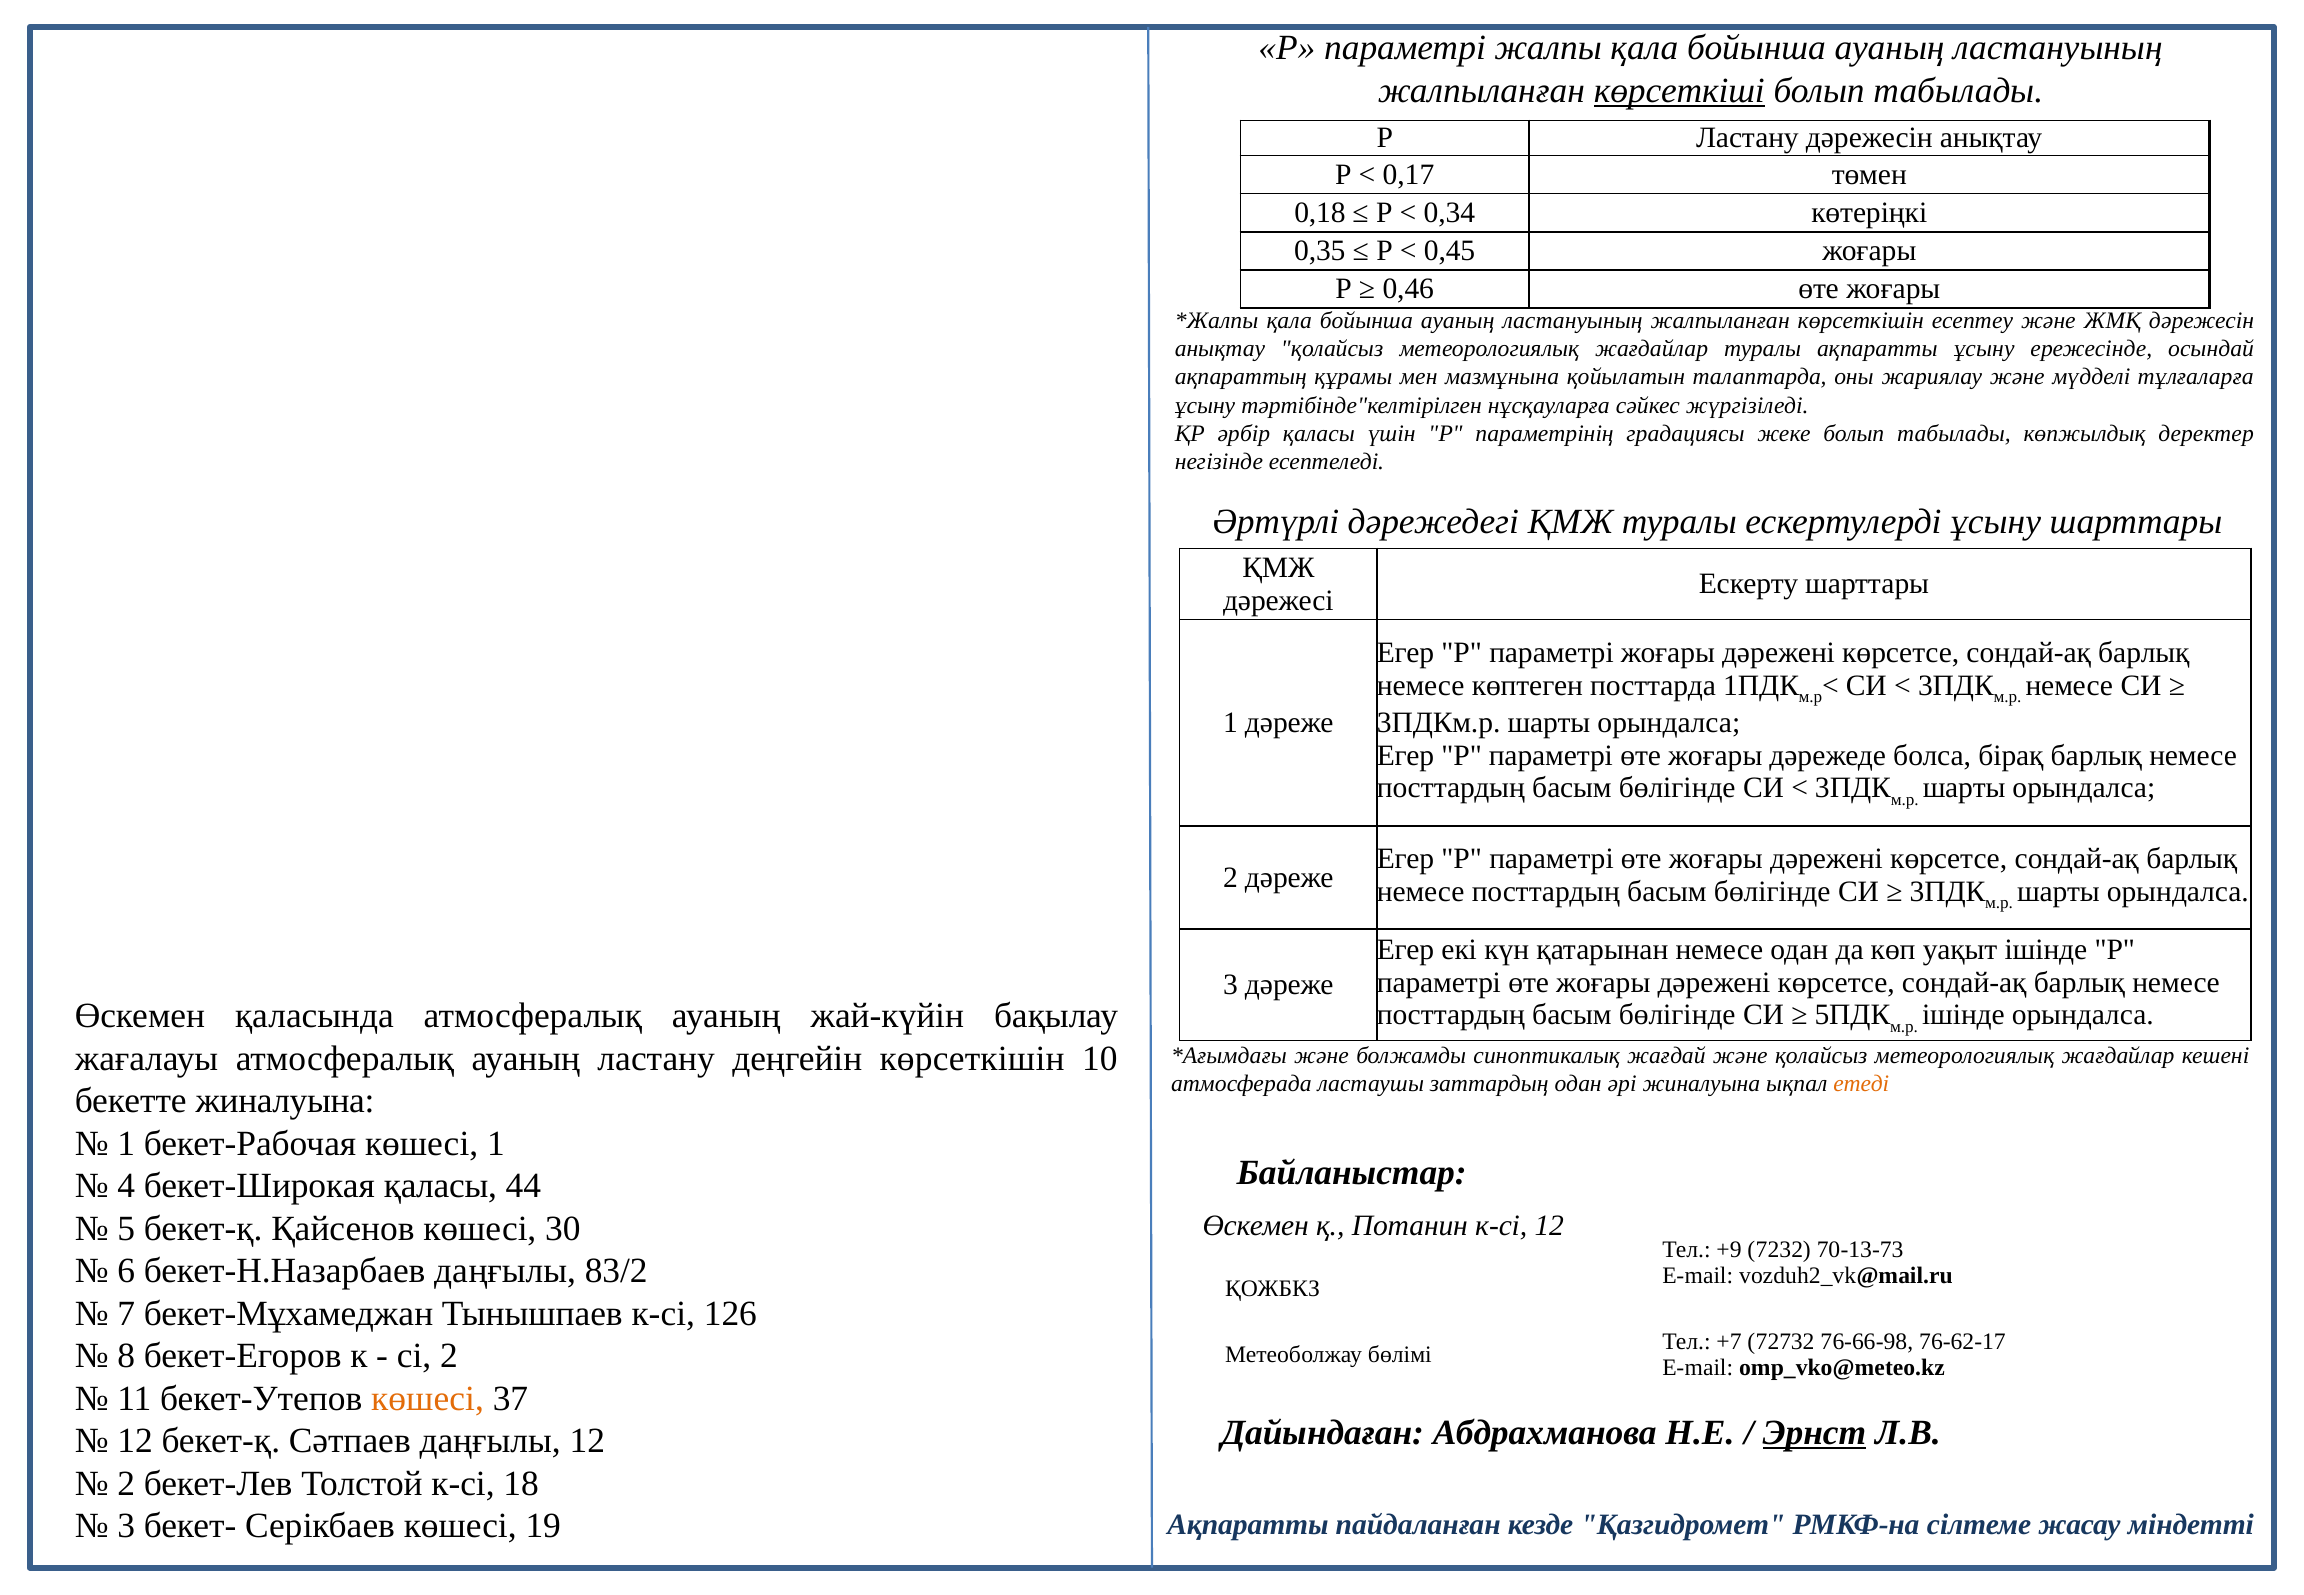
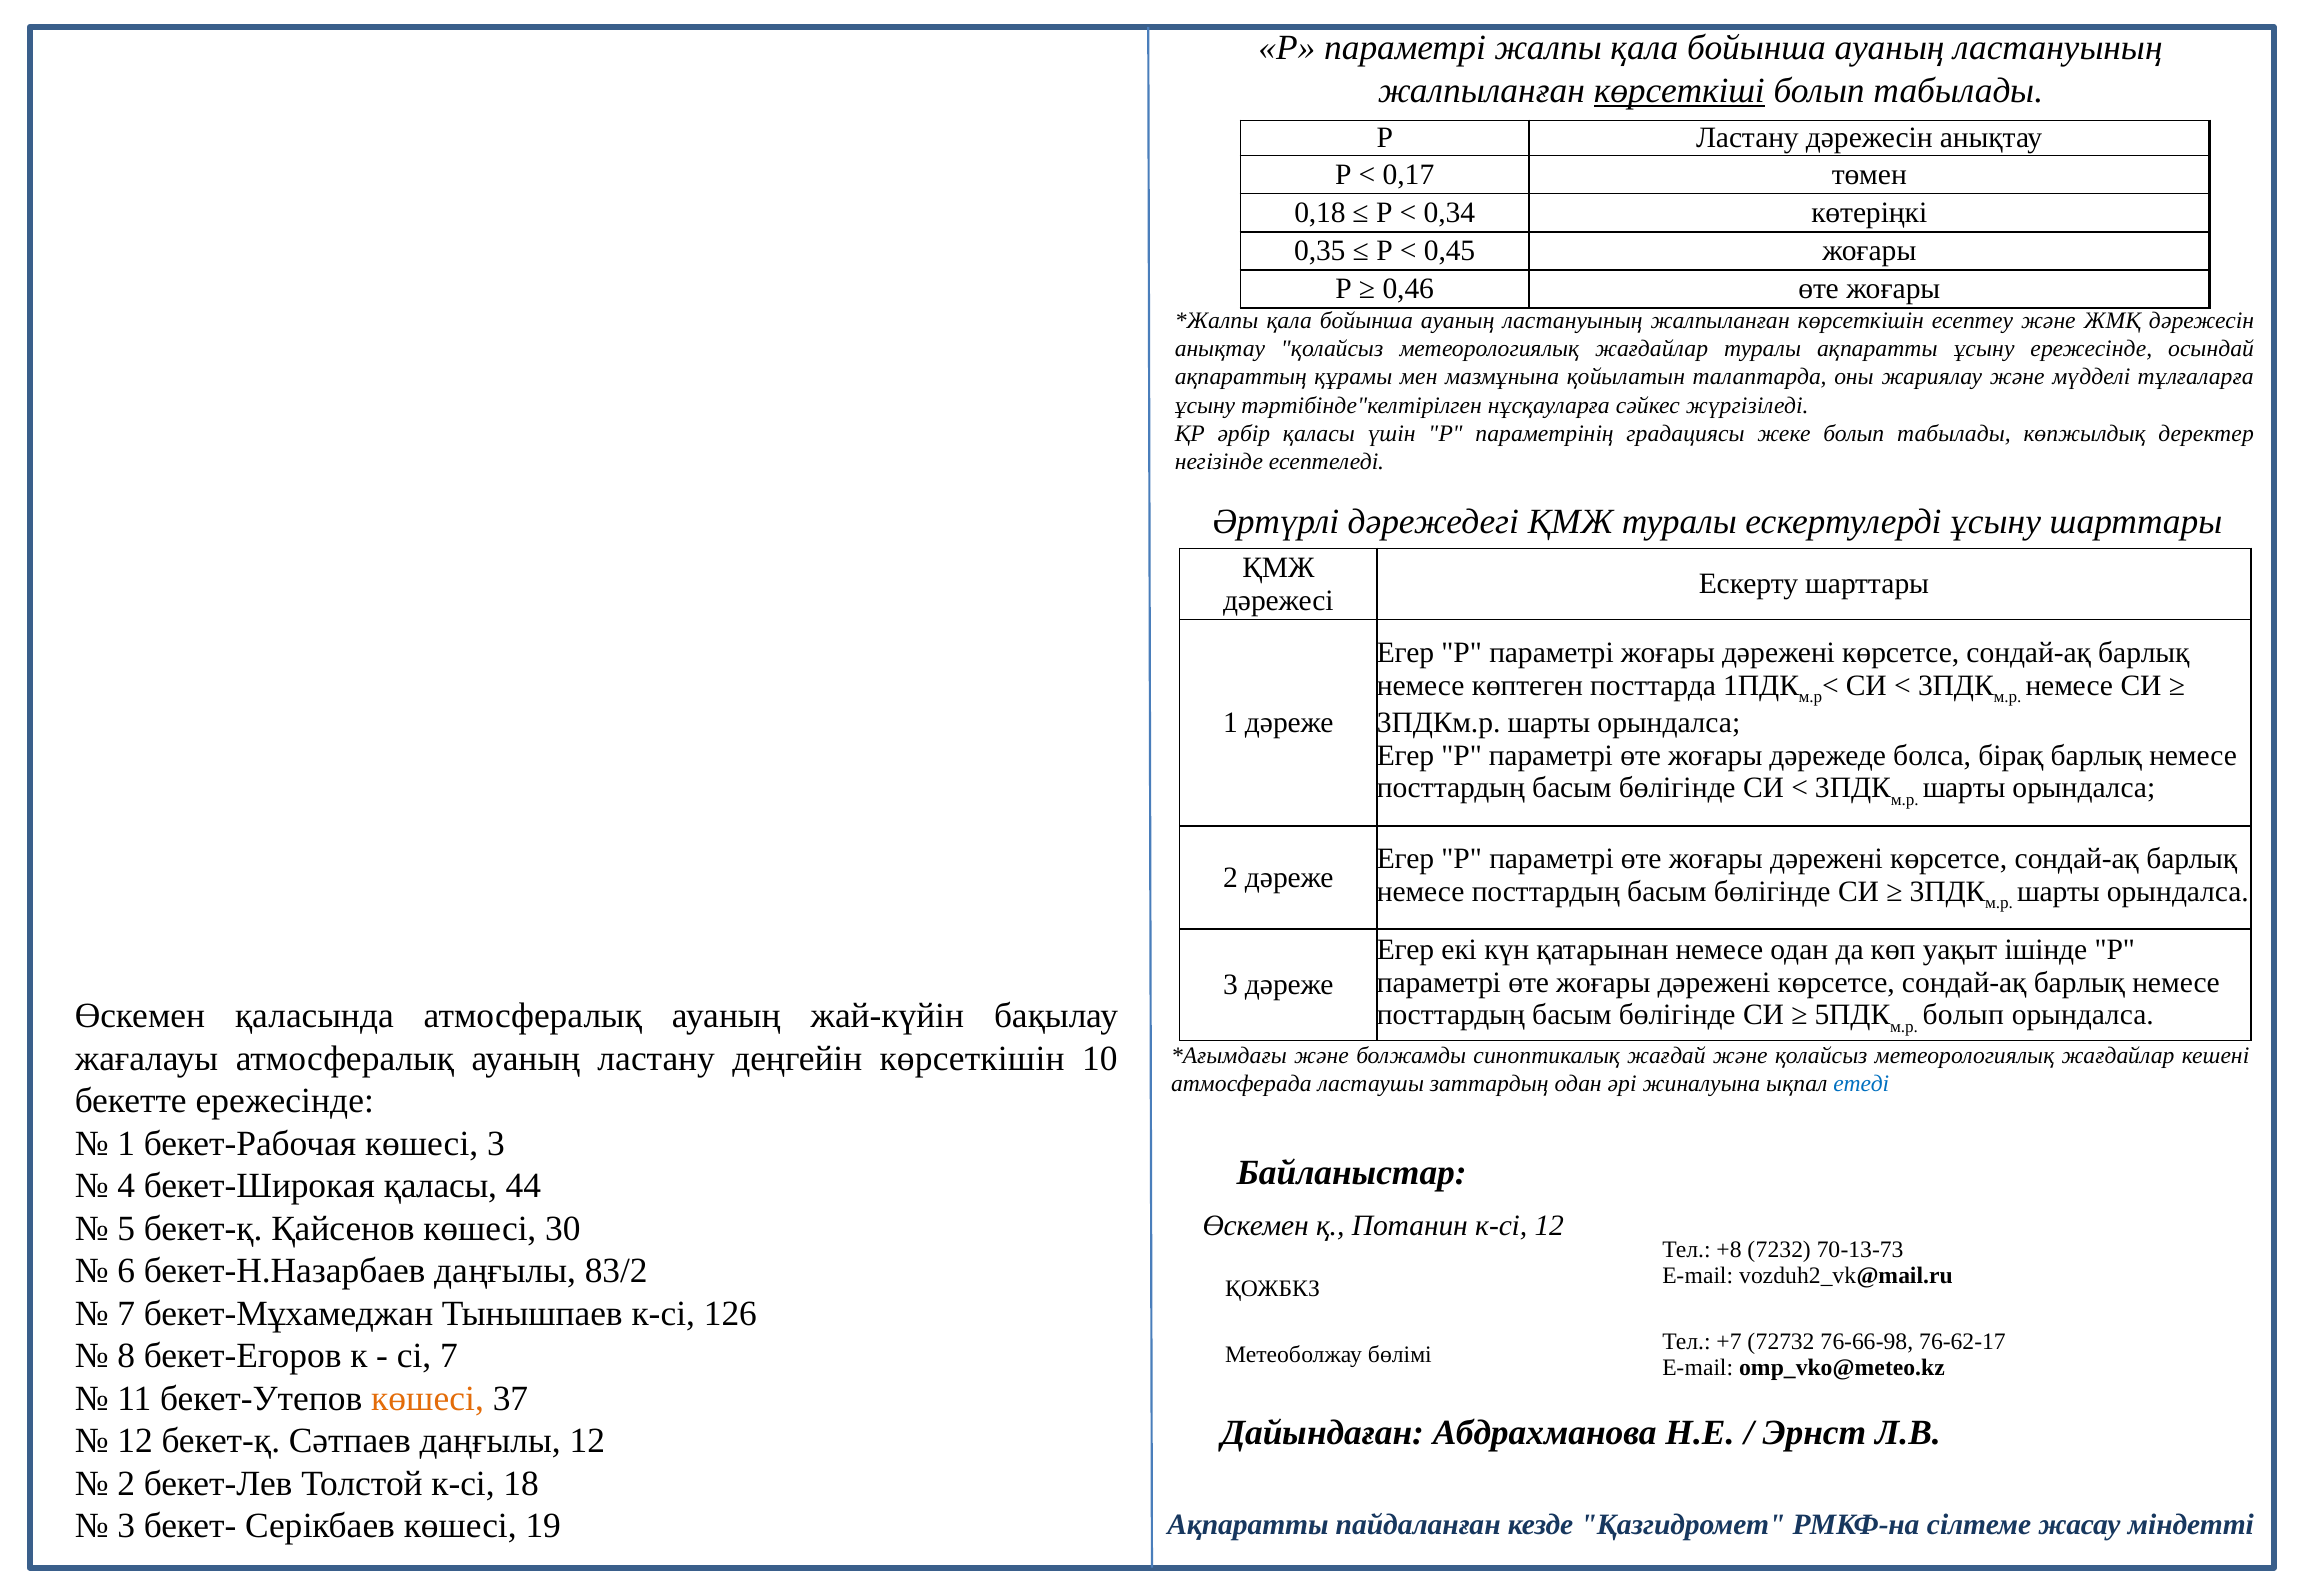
ішінде at (1963, 1015): ішінде -> болып
етеді colour: orange -> blue
бекетте жиналуына: жиналуына -> ережесінде
көшесі 1: 1 -> 3
+9: +9 -> +8
сі 2: 2 -> 7
Эрнст underline: present -> none
